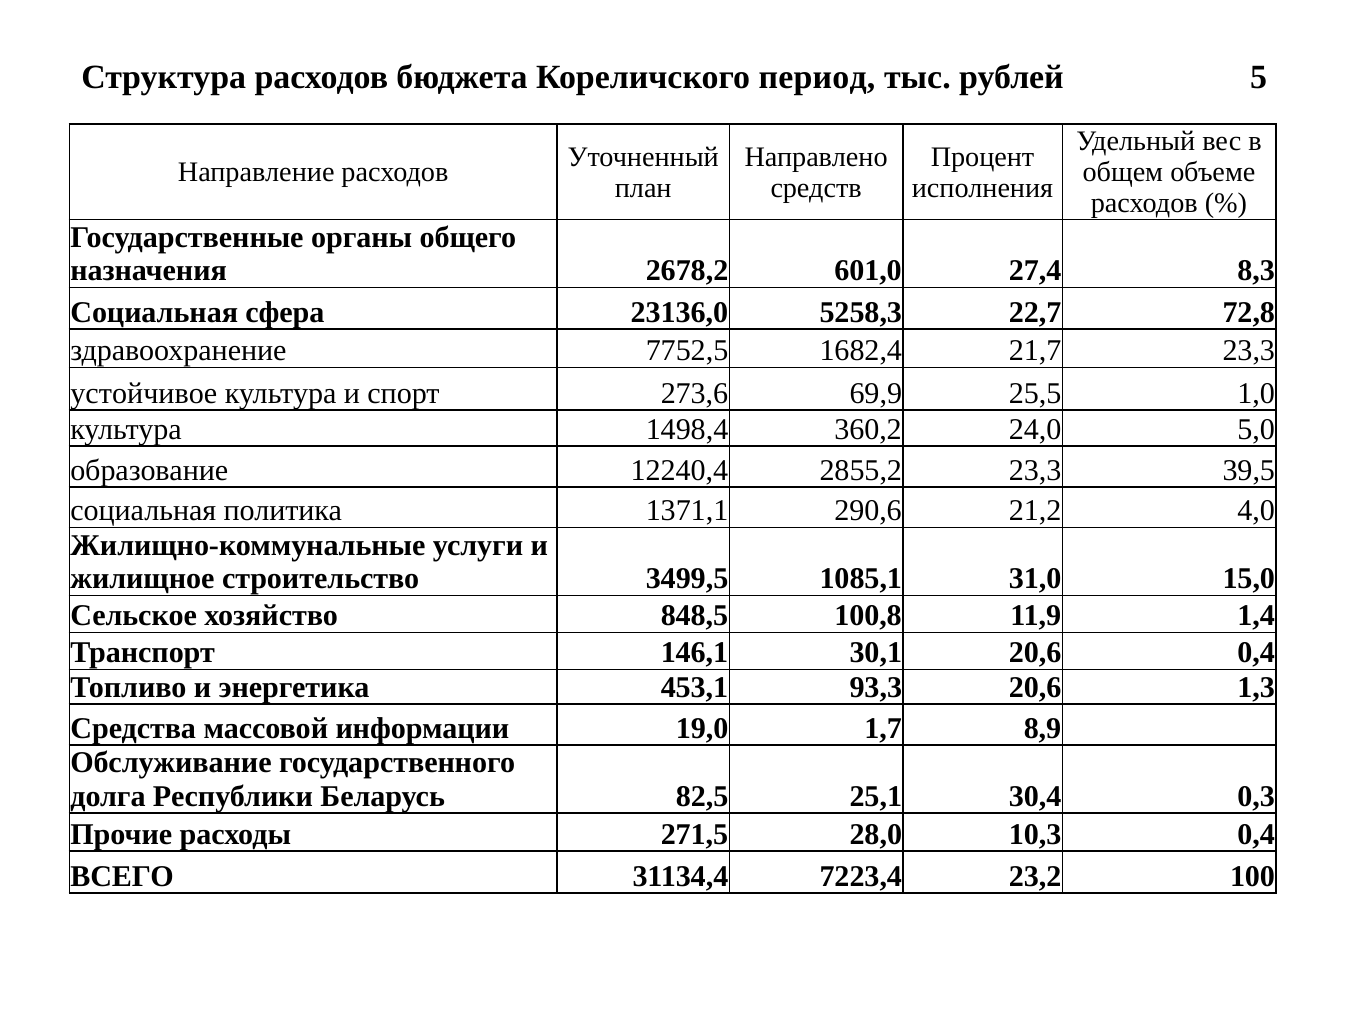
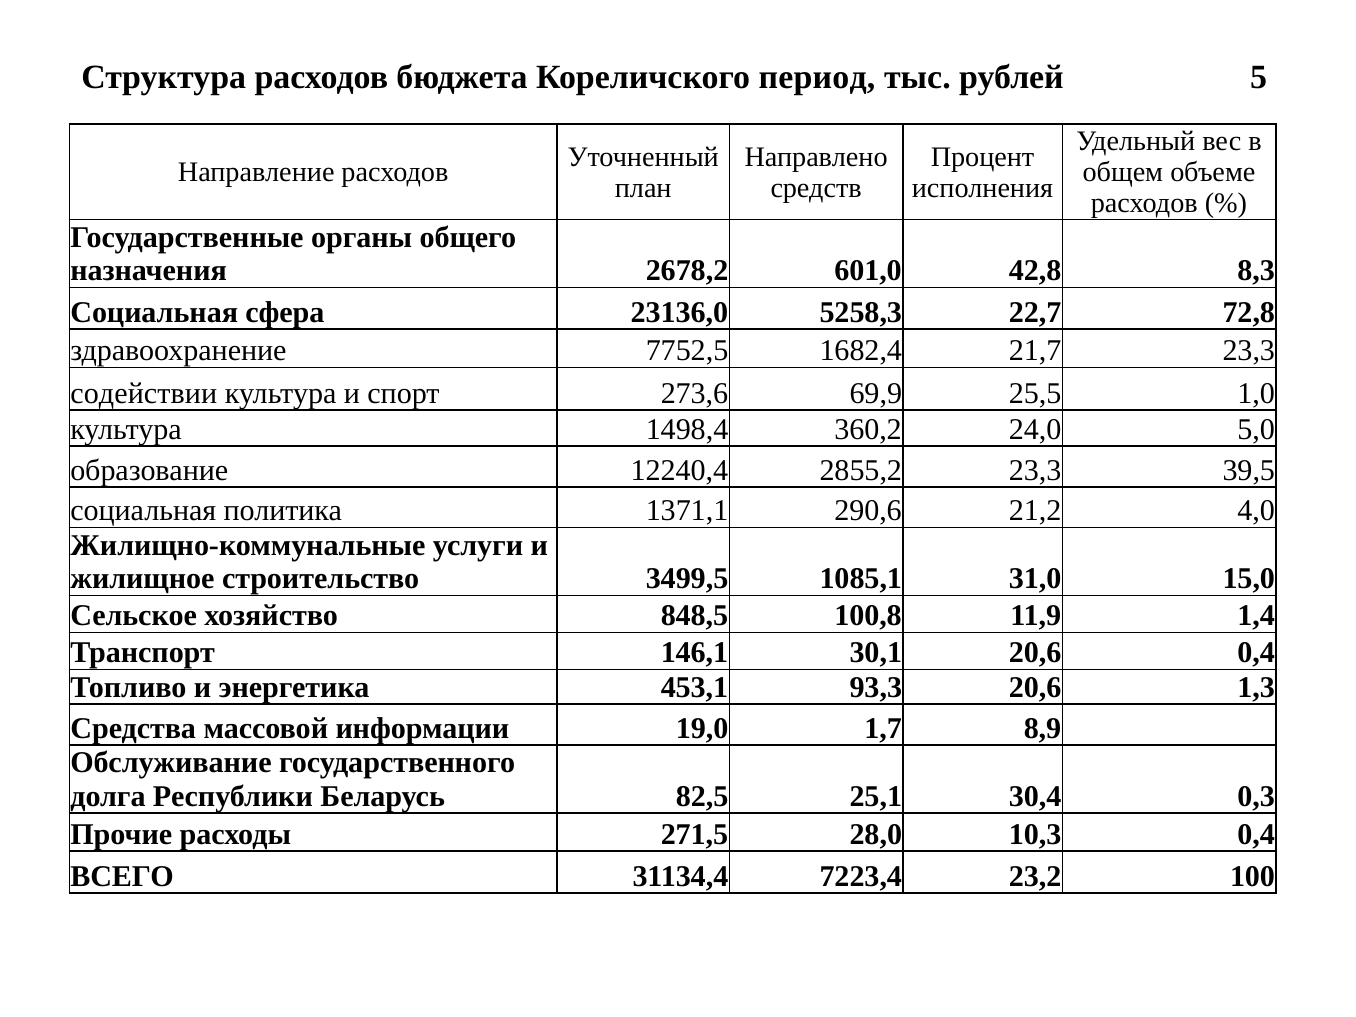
27,4: 27,4 -> 42,8
устойчивое: устойчивое -> содействии
